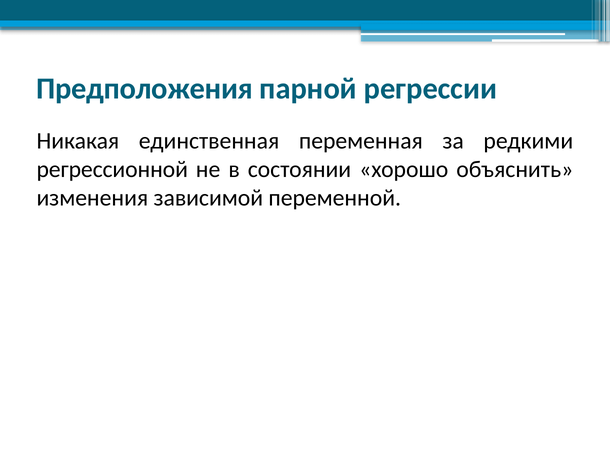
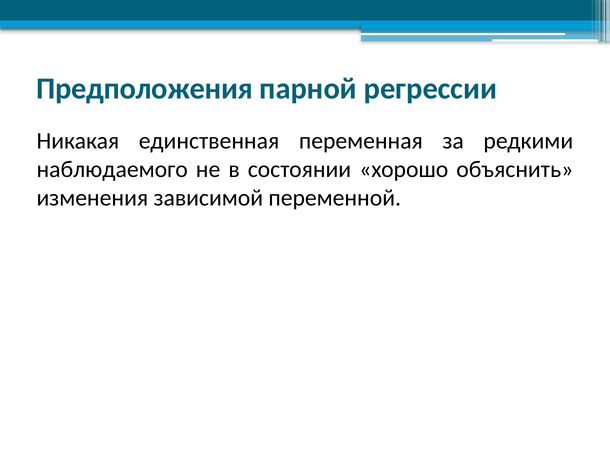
регрессионной: регрессионной -> наблюдаемого
